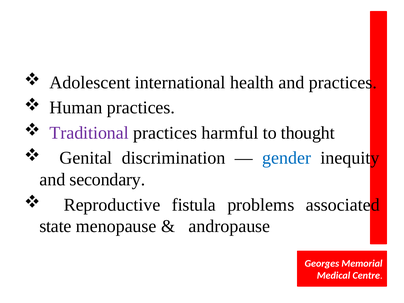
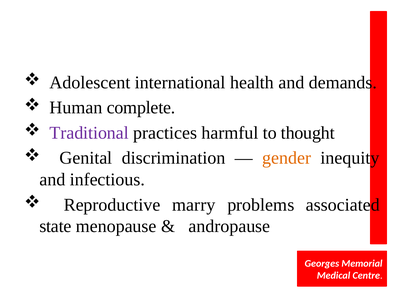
and practices: practices -> demands
Human practices: practices -> complete
gender colour: blue -> orange
secondary: secondary -> infectious
fistula: fistula -> marry
